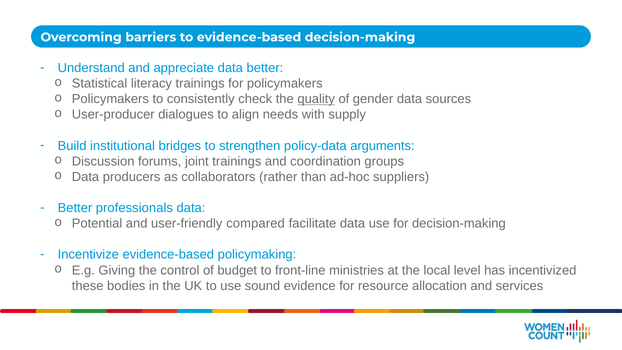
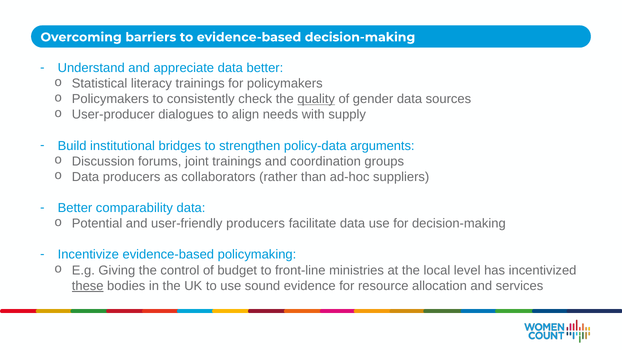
professionals: professionals -> comparability
user-friendly compared: compared -> producers
these underline: none -> present
